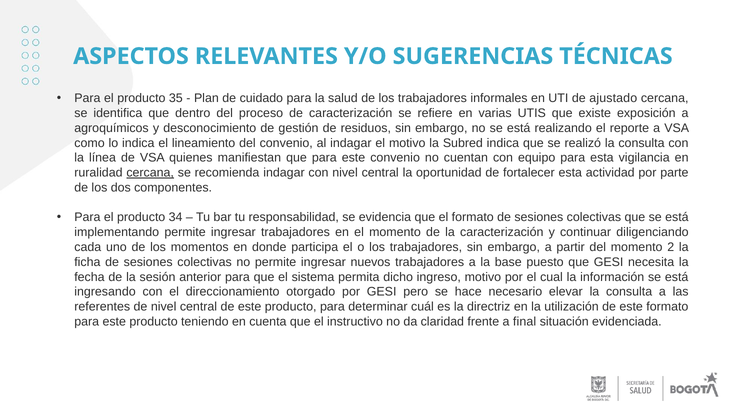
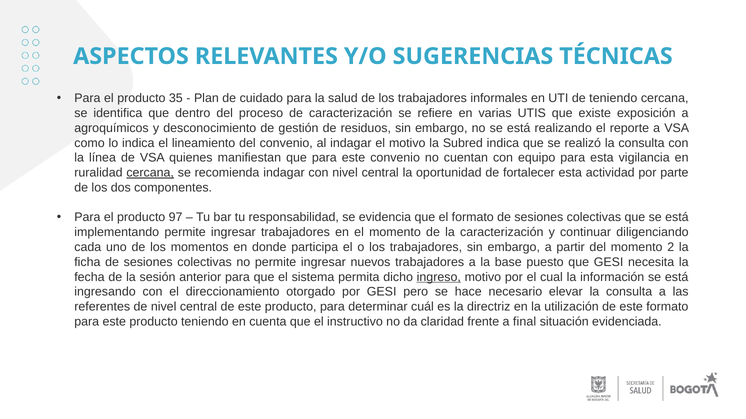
de ajustado: ajustado -> teniendo
34: 34 -> 97
ingreso underline: none -> present
